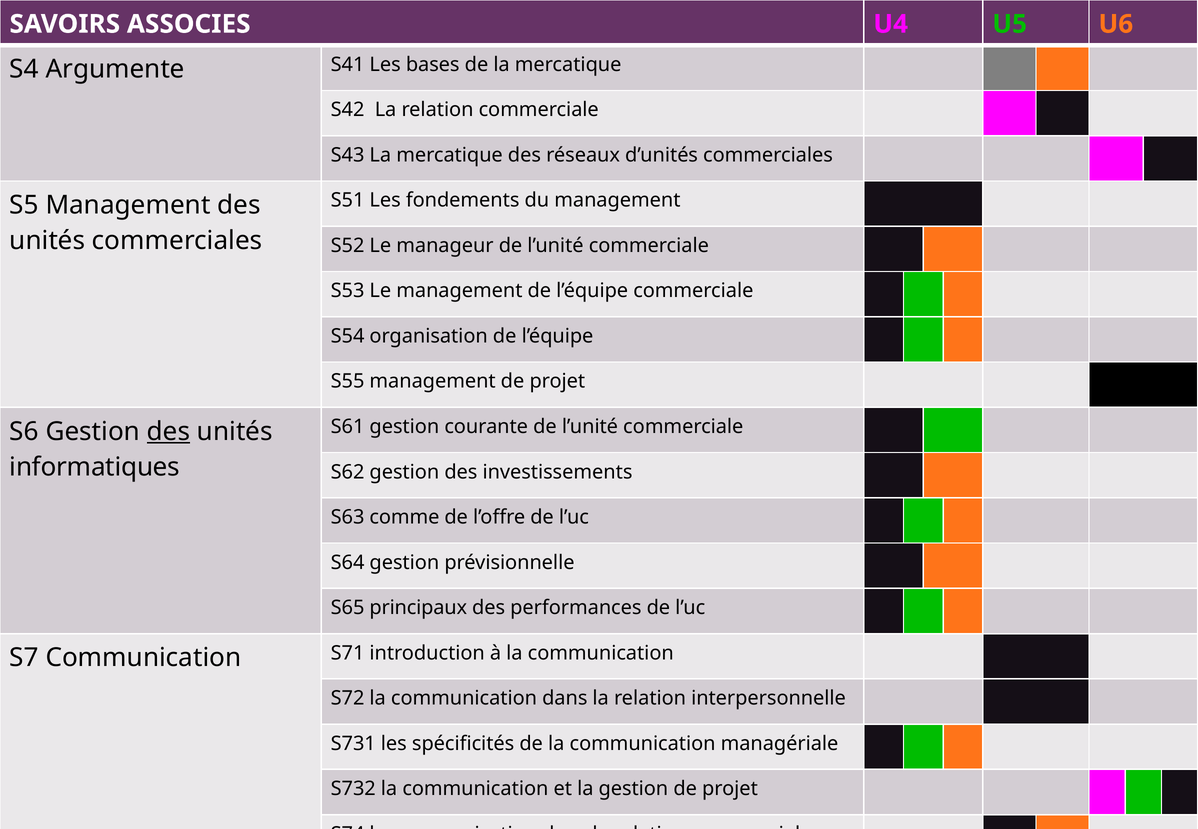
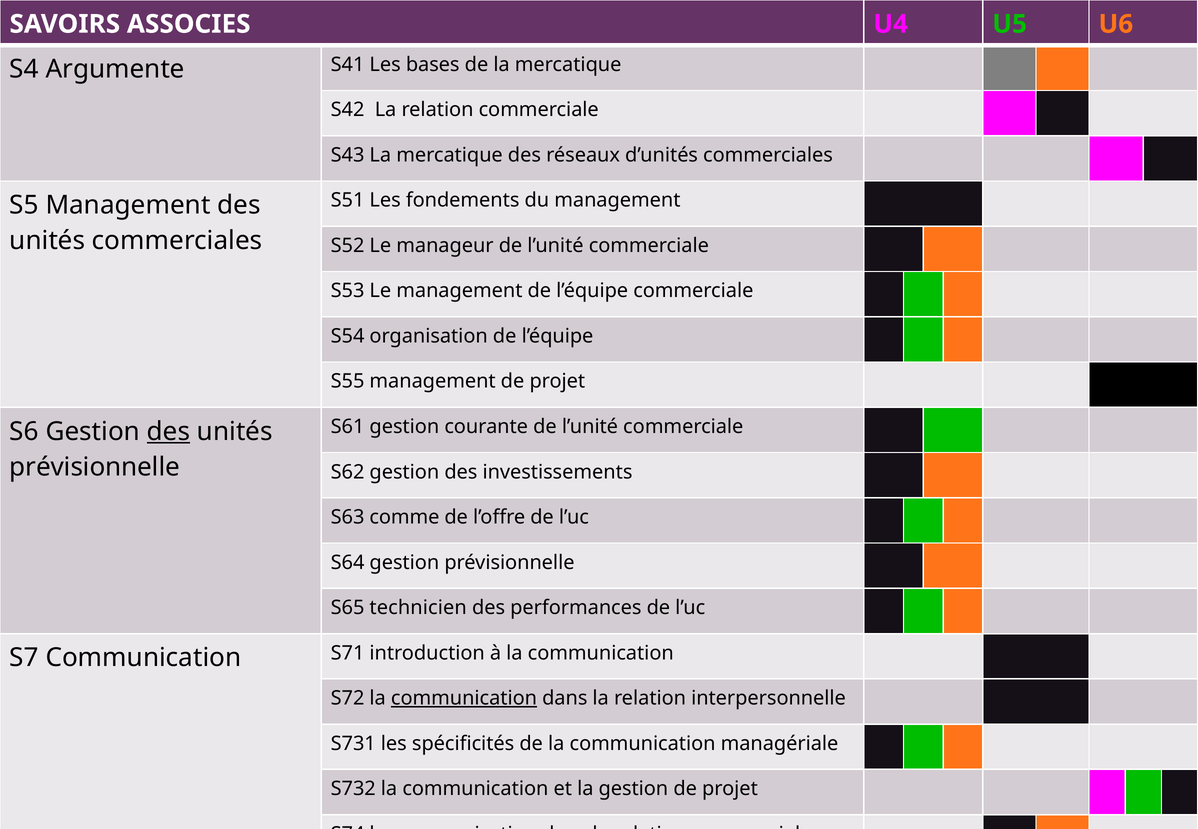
informatiques at (95, 467): informatiques -> prévisionnelle
principaux: principaux -> technicien
communication at (464, 699) underline: none -> present
